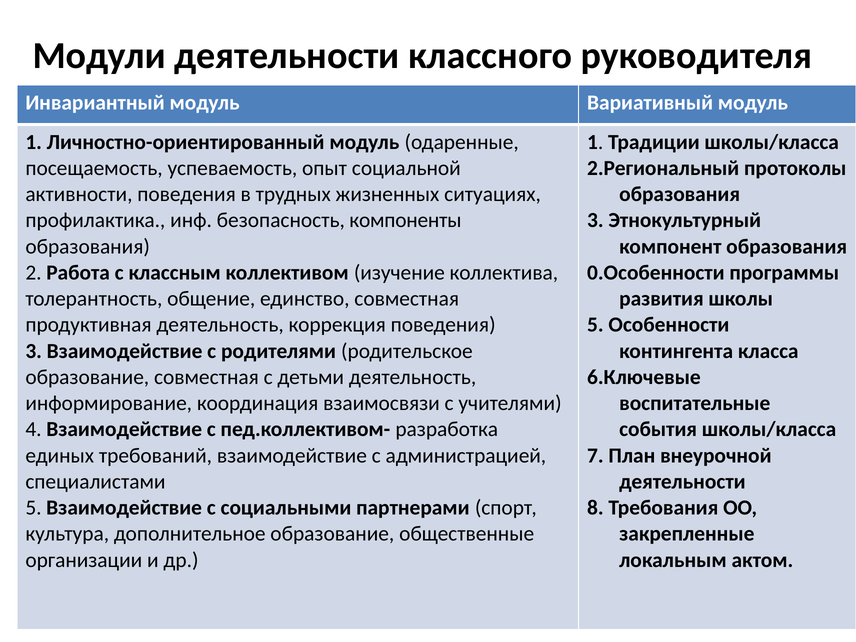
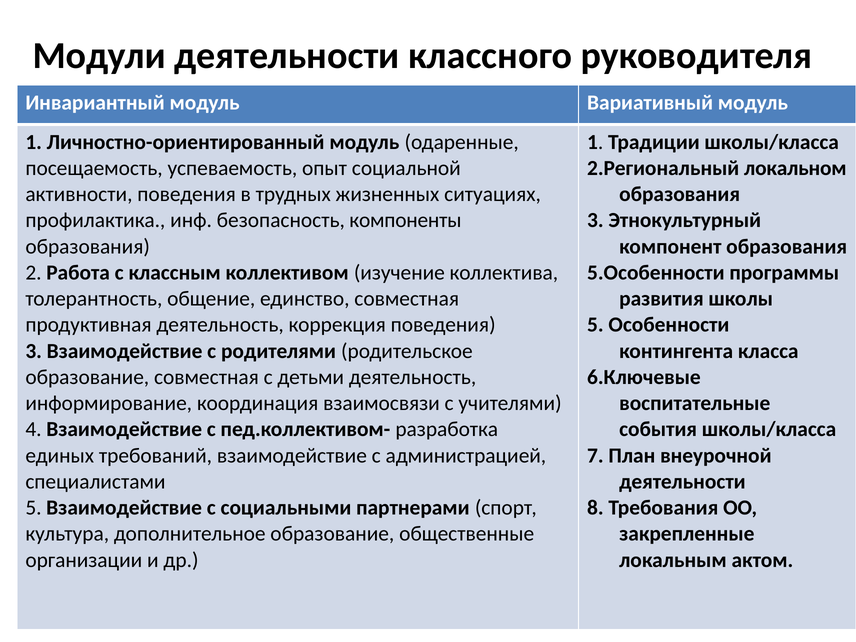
протоколы: протоколы -> локальном
0.Особенности: 0.Особенности -> 5.Особенности
